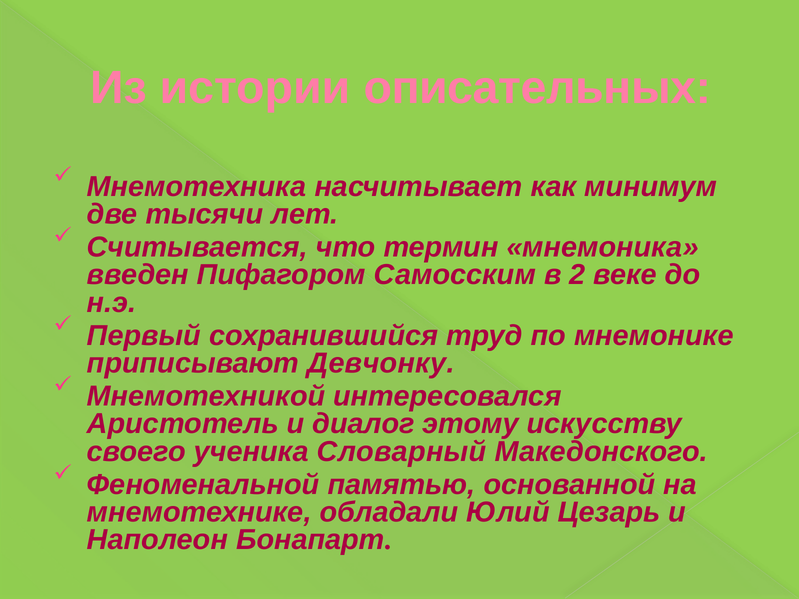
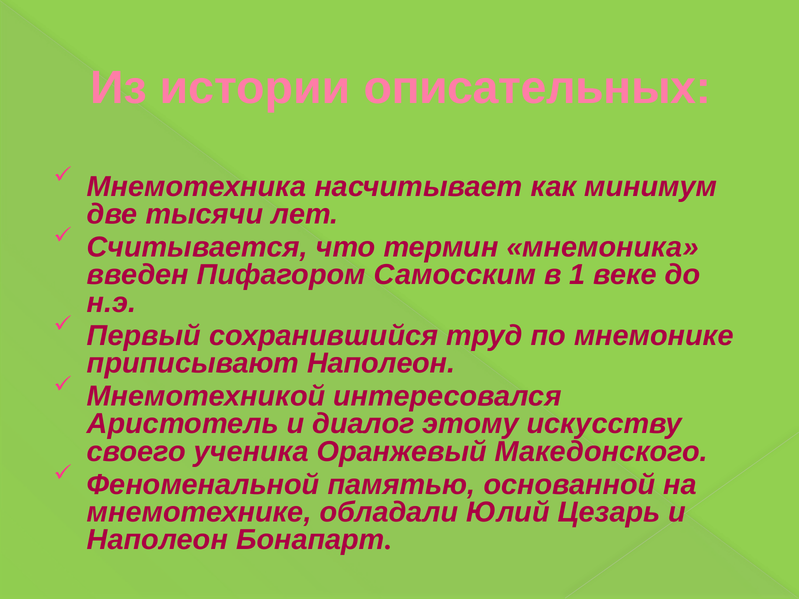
2: 2 -> 1
приписывают Девчонку: Девчонку -> Наполеон
Словарный: Словарный -> Оранжевый
